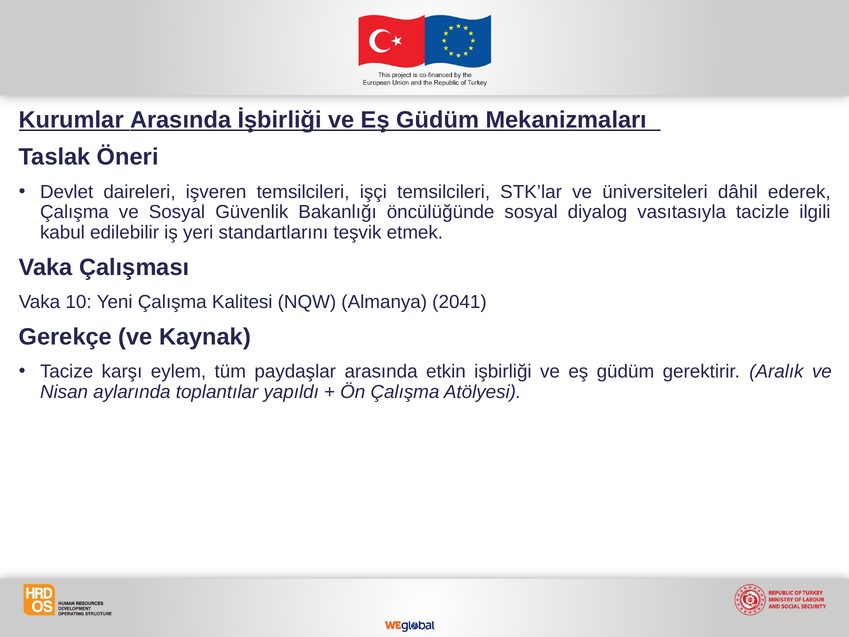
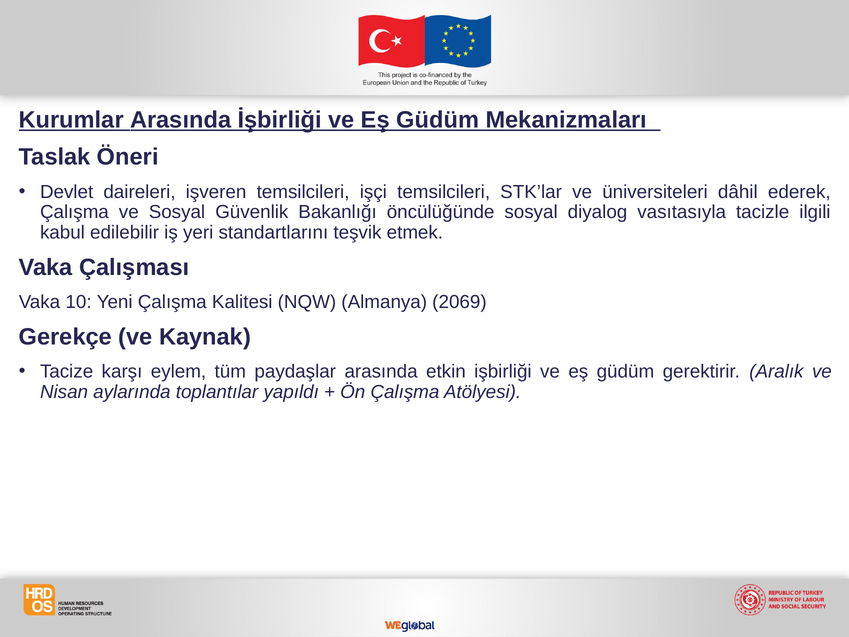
2041: 2041 -> 2069
